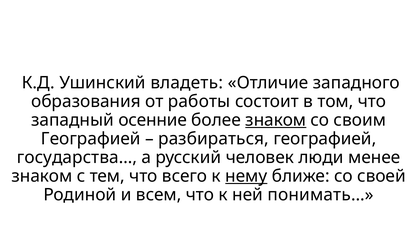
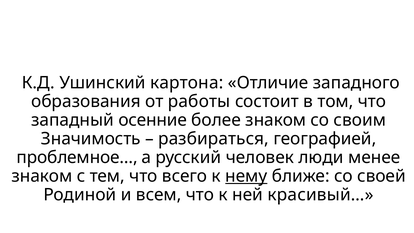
владеть: владеть -> картона
знаком at (276, 120) underline: present -> none
Географией at (91, 139): Географией -> Значимость
государства…: государства… -> проблемное…
понимать…: понимать… -> красивый…
